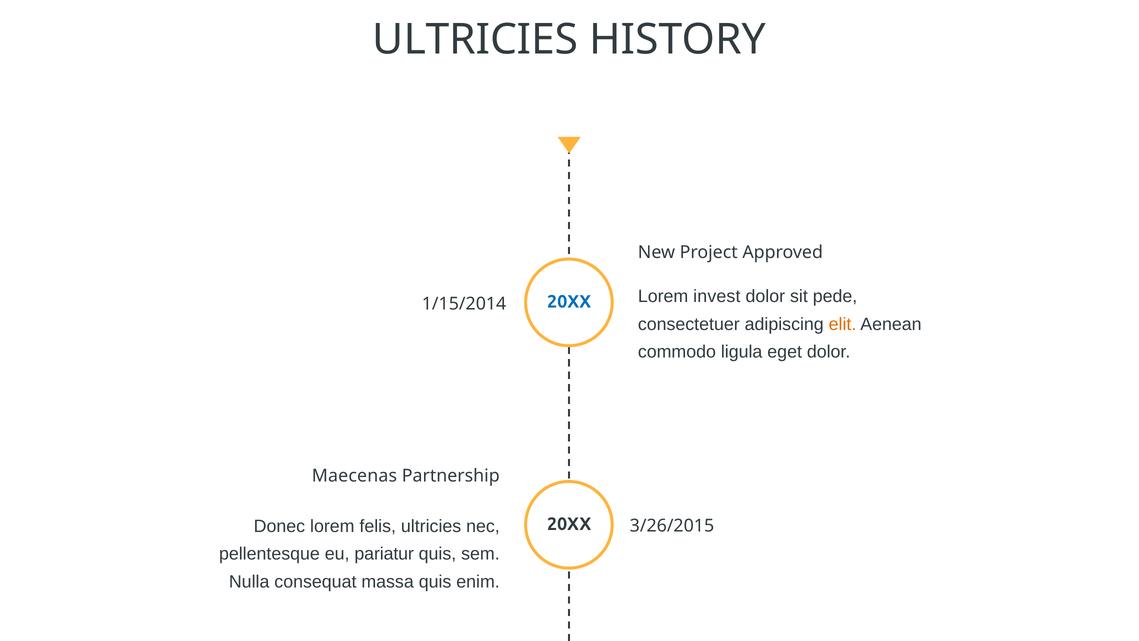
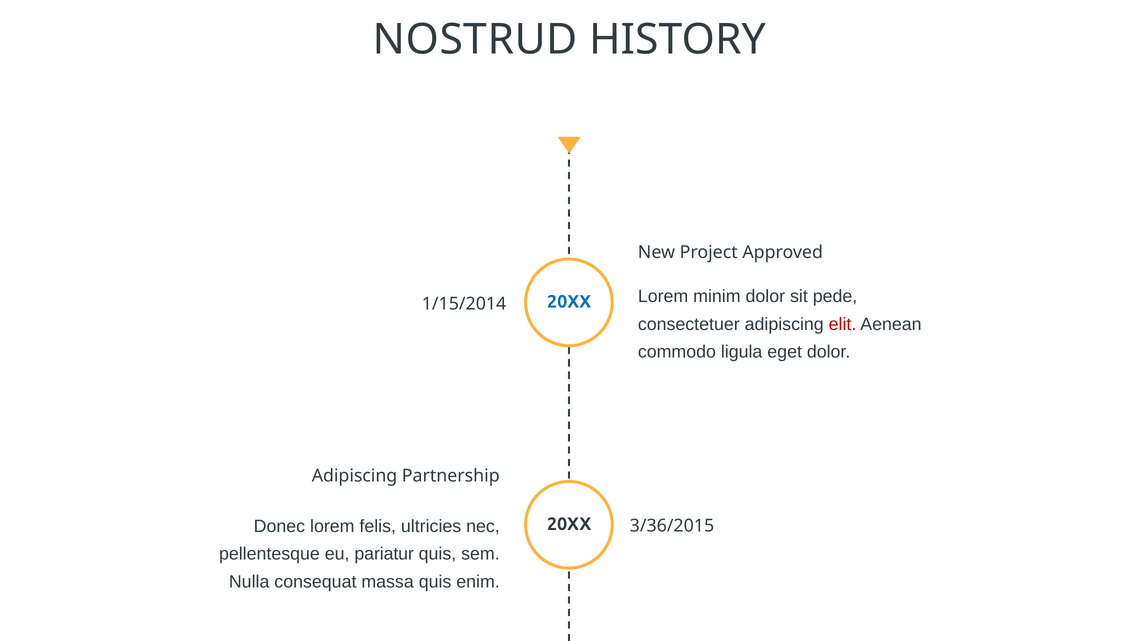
ULTRICIES at (475, 39): ULTRICIES -> NOSTRUD
invest: invest -> minim
elit colour: orange -> red
Maecenas at (354, 476): Maecenas -> Adipiscing
3/26/2015: 3/26/2015 -> 3/36/2015
